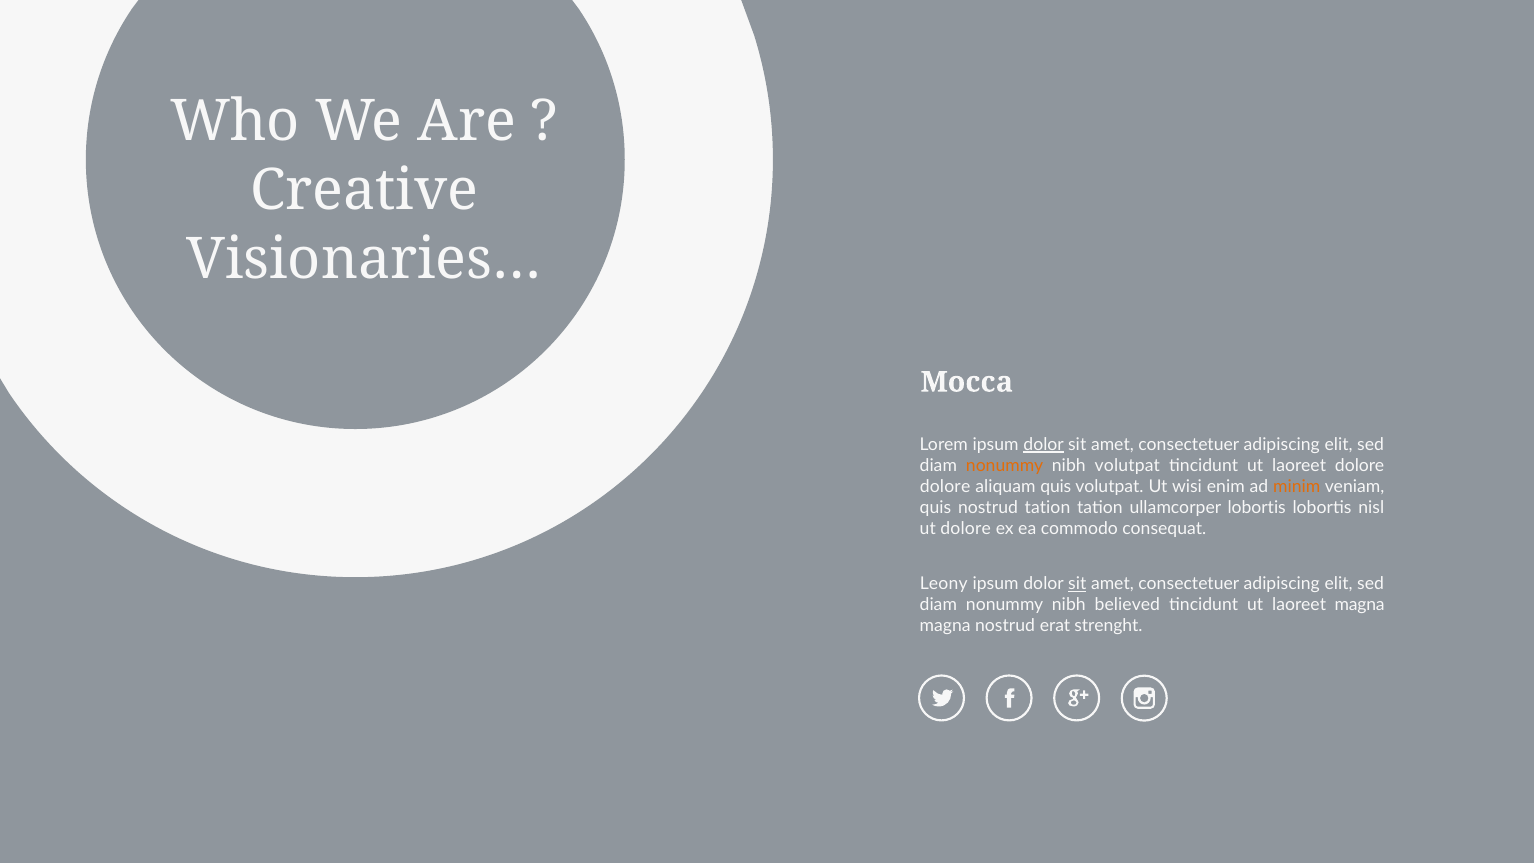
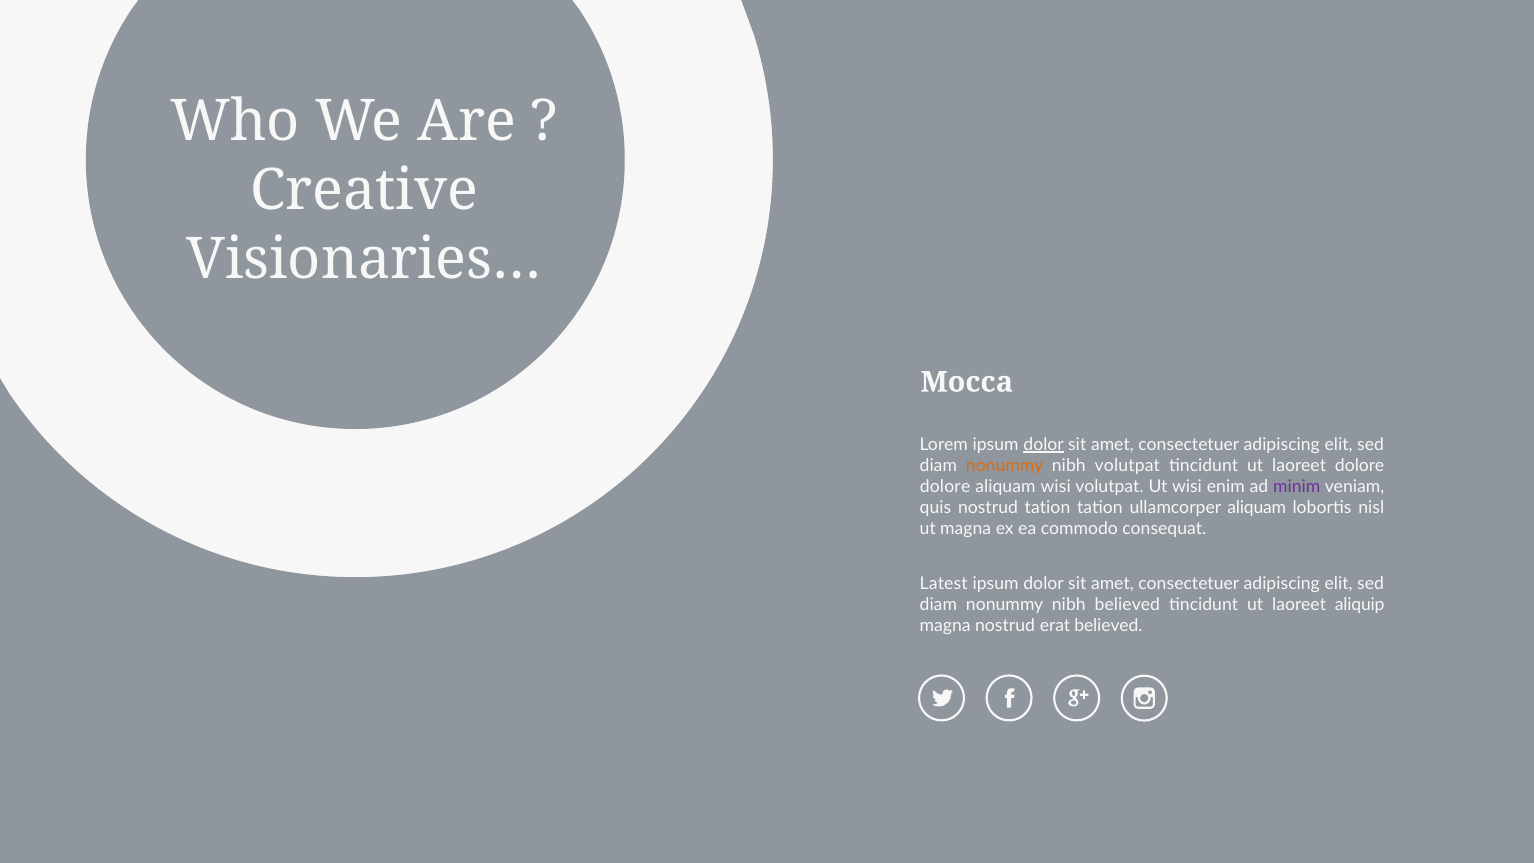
aliquam quis: quis -> wisi
minim colour: orange -> purple
ullamcorper lobortis: lobortis -> aliquam
ut dolore: dolore -> magna
Leony: Leony -> Latest
sit at (1077, 584) underline: present -> none
laoreet magna: magna -> aliquip
erat strenght: strenght -> believed
